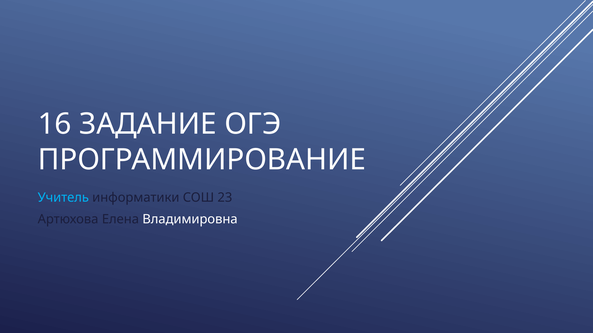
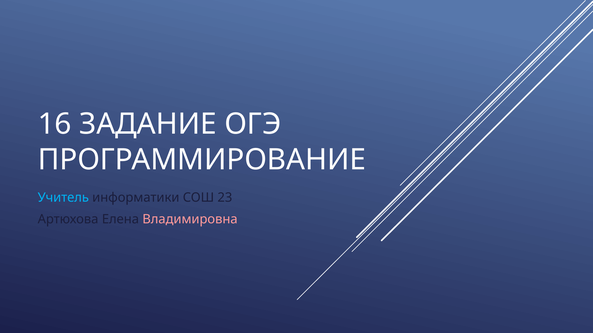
Владимировна colour: white -> pink
